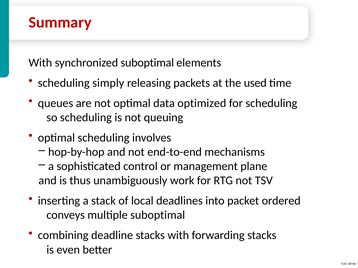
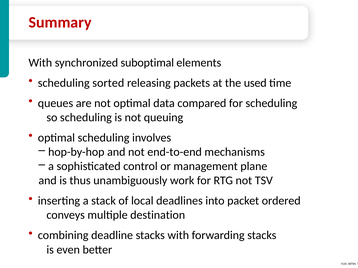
simply: simply -> sorted
optimized: optimized -> compared
multiple suboptimal: suboptimal -> destination
